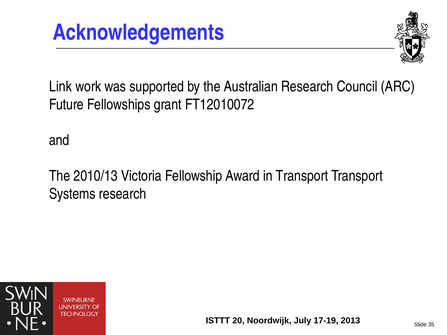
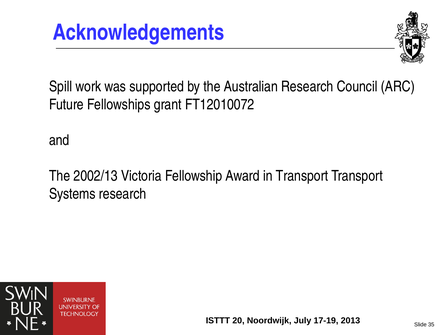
Link: Link -> Spill
2010/13: 2010/13 -> 2002/13
